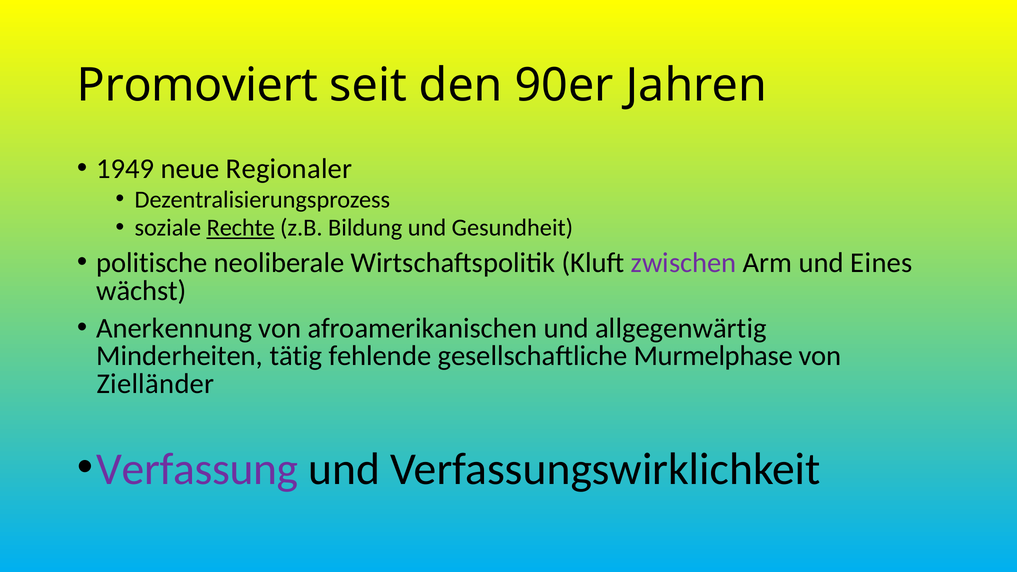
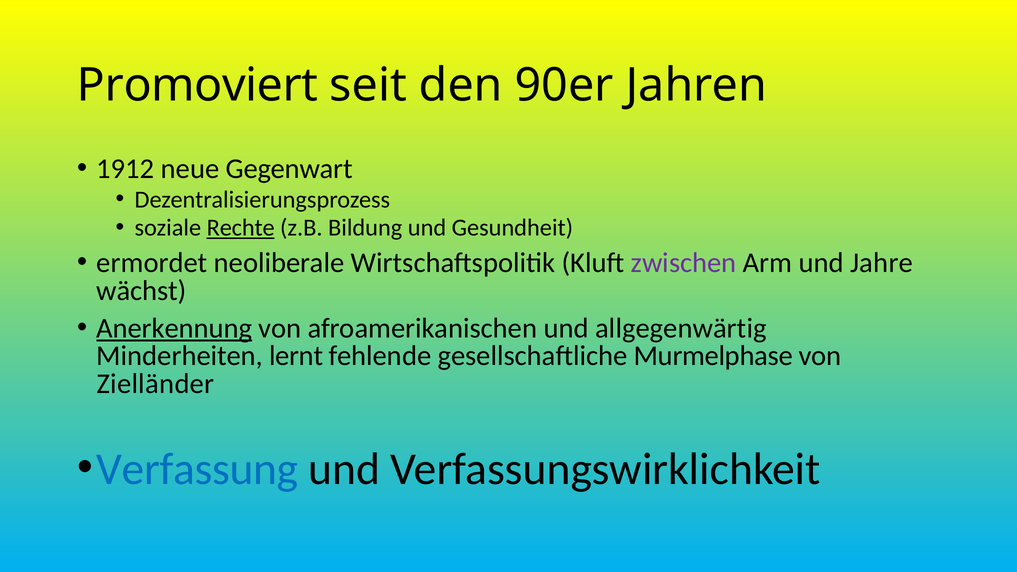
1949: 1949 -> 1912
Regionaler: Regionaler -> Gegenwart
politische: politische -> ermordet
Eines: Eines -> Jahre
Anerkennung underline: none -> present
tätig: tätig -> lernt
Verfassung colour: purple -> blue
